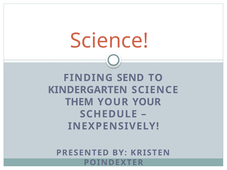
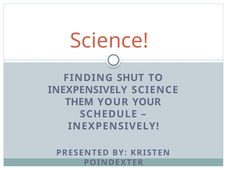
SEND: SEND -> SHUT
KINDERGARTEN at (88, 90): KINDERGARTEN -> INEXPENSIVELY
